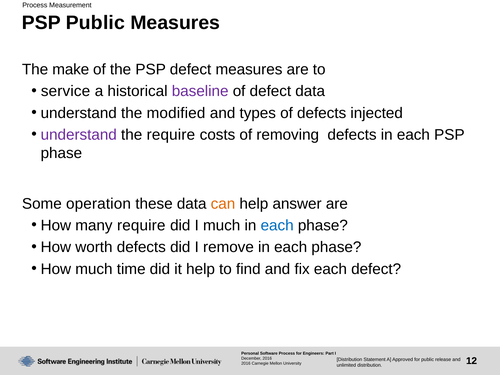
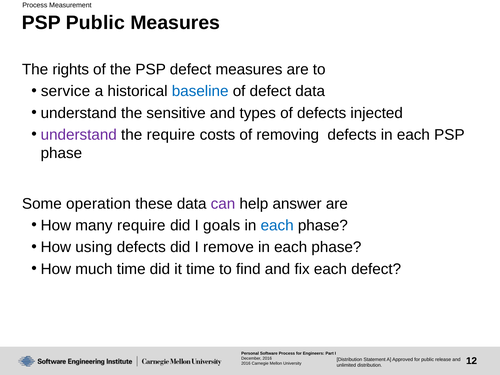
make: make -> rights
baseline colour: purple -> blue
modified: modified -> sensitive
can colour: orange -> purple
I much: much -> goals
worth: worth -> using
it help: help -> time
